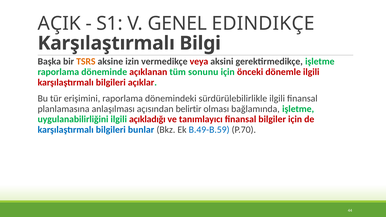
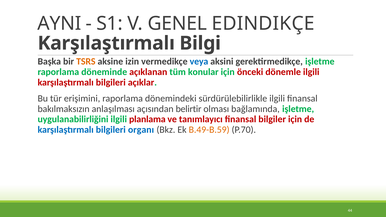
AÇIK: AÇIK -> AYNI
veya colour: red -> blue
sonunu: sonunu -> konular
planlamasına: planlamasına -> bakılmaksızın
açıkladığı: açıkladığı -> planlama
bunlar: bunlar -> organı
B.49-B.59 colour: blue -> orange
